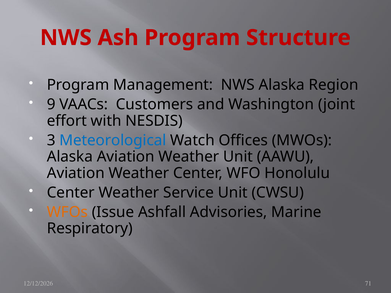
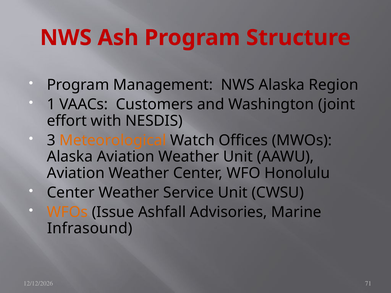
9: 9 -> 1
Meteorological colour: blue -> orange
Respiratory: Respiratory -> Infrasound
